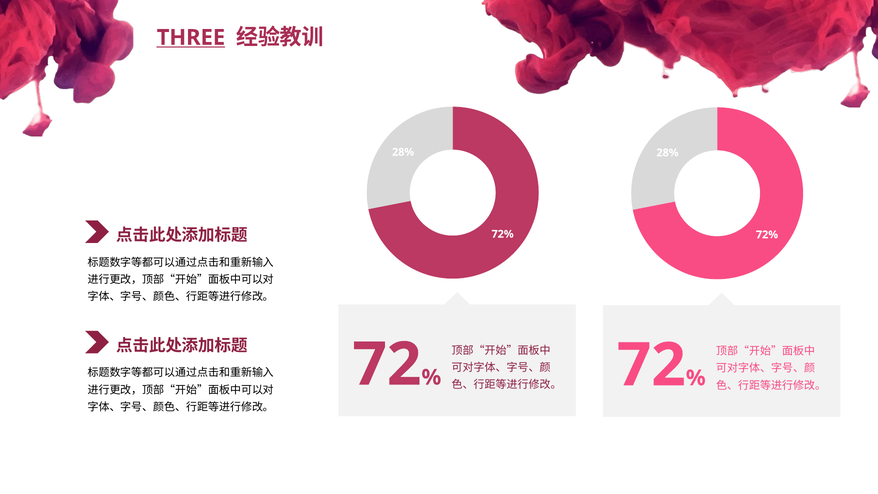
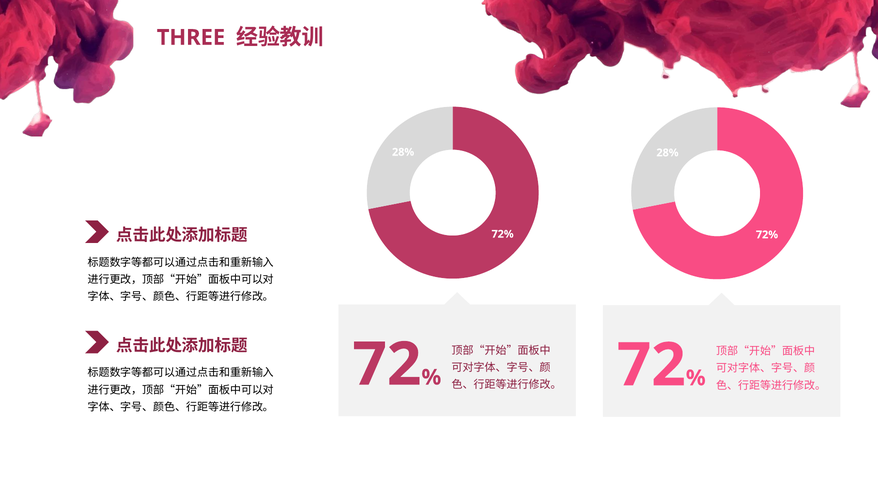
THREE underline: present -> none
